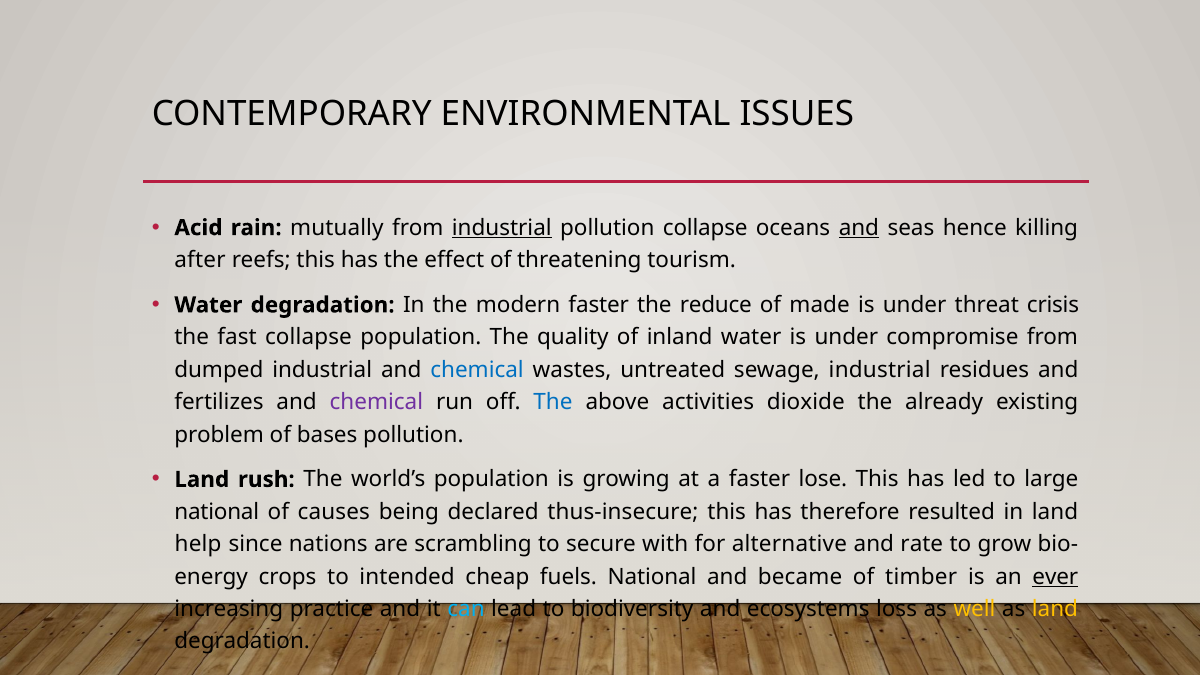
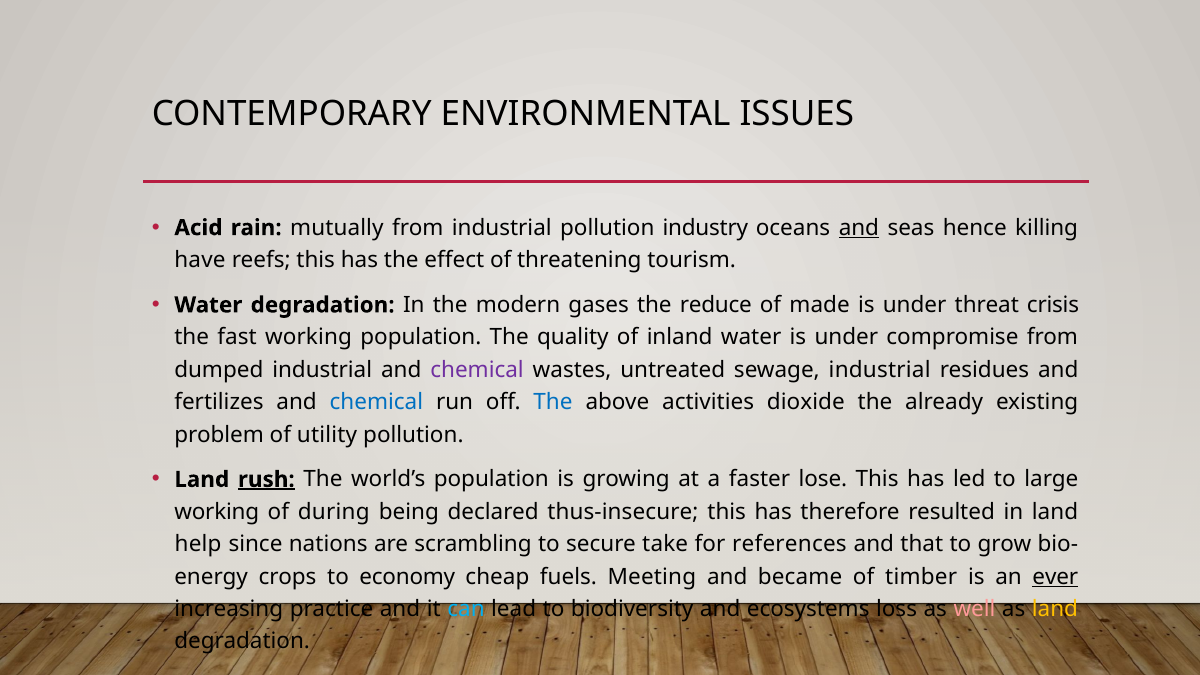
industrial at (502, 228) underline: present -> none
pollution collapse: collapse -> industry
after: after -> have
modern faster: faster -> gases
fast collapse: collapse -> working
chemical at (477, 370) colour: blue -> purple
chemical at (376, 402) colour: purple -> blue
bases: bases -> utility
rush underline: none -> present
national at (217, 512): national -> working
causes: causes -> during
with: with -> take
alternative: alternative -> references
rate: rate -> that
intended: intended -> economy
fuels National: National -> Meeting
well colour: yellow -> pink
